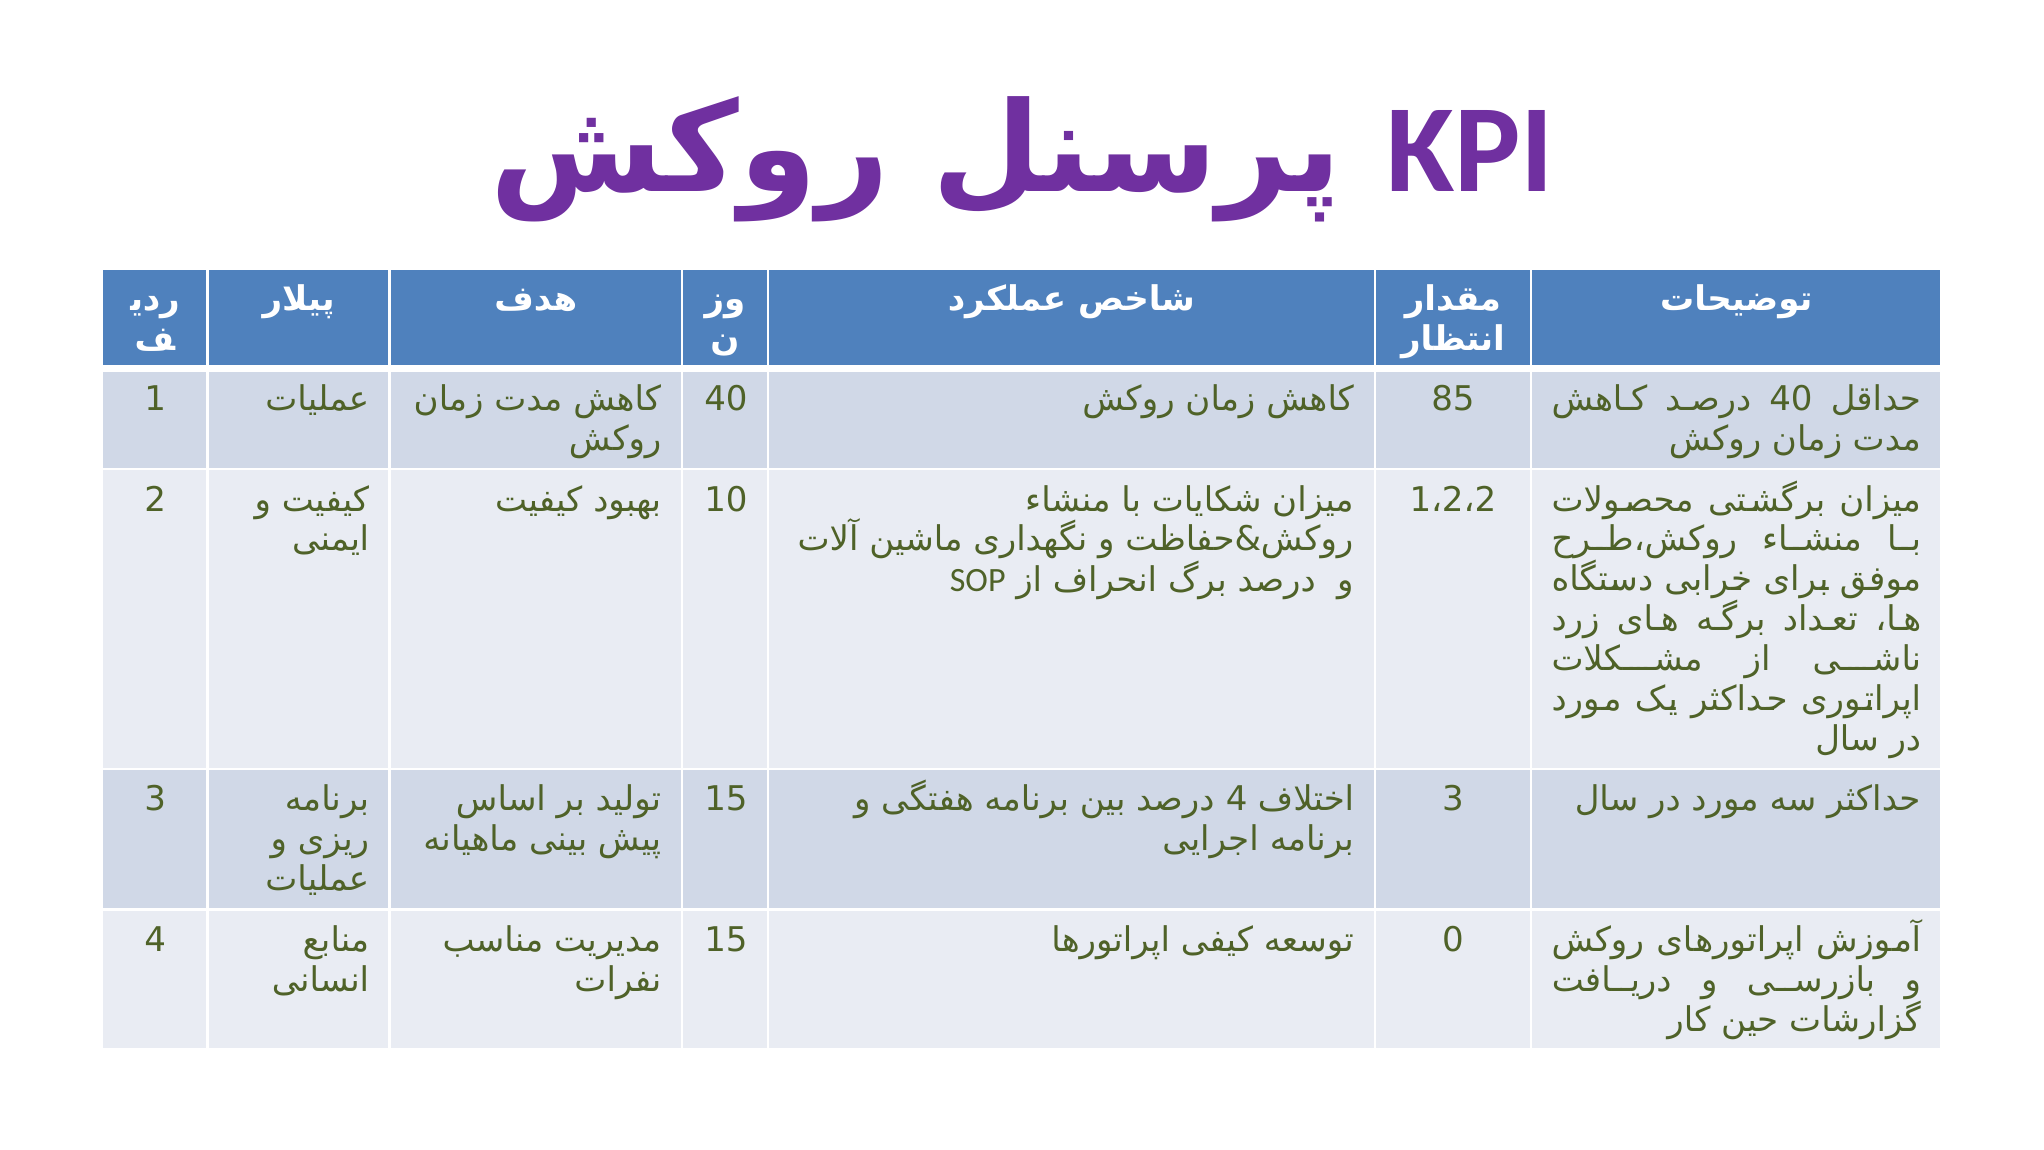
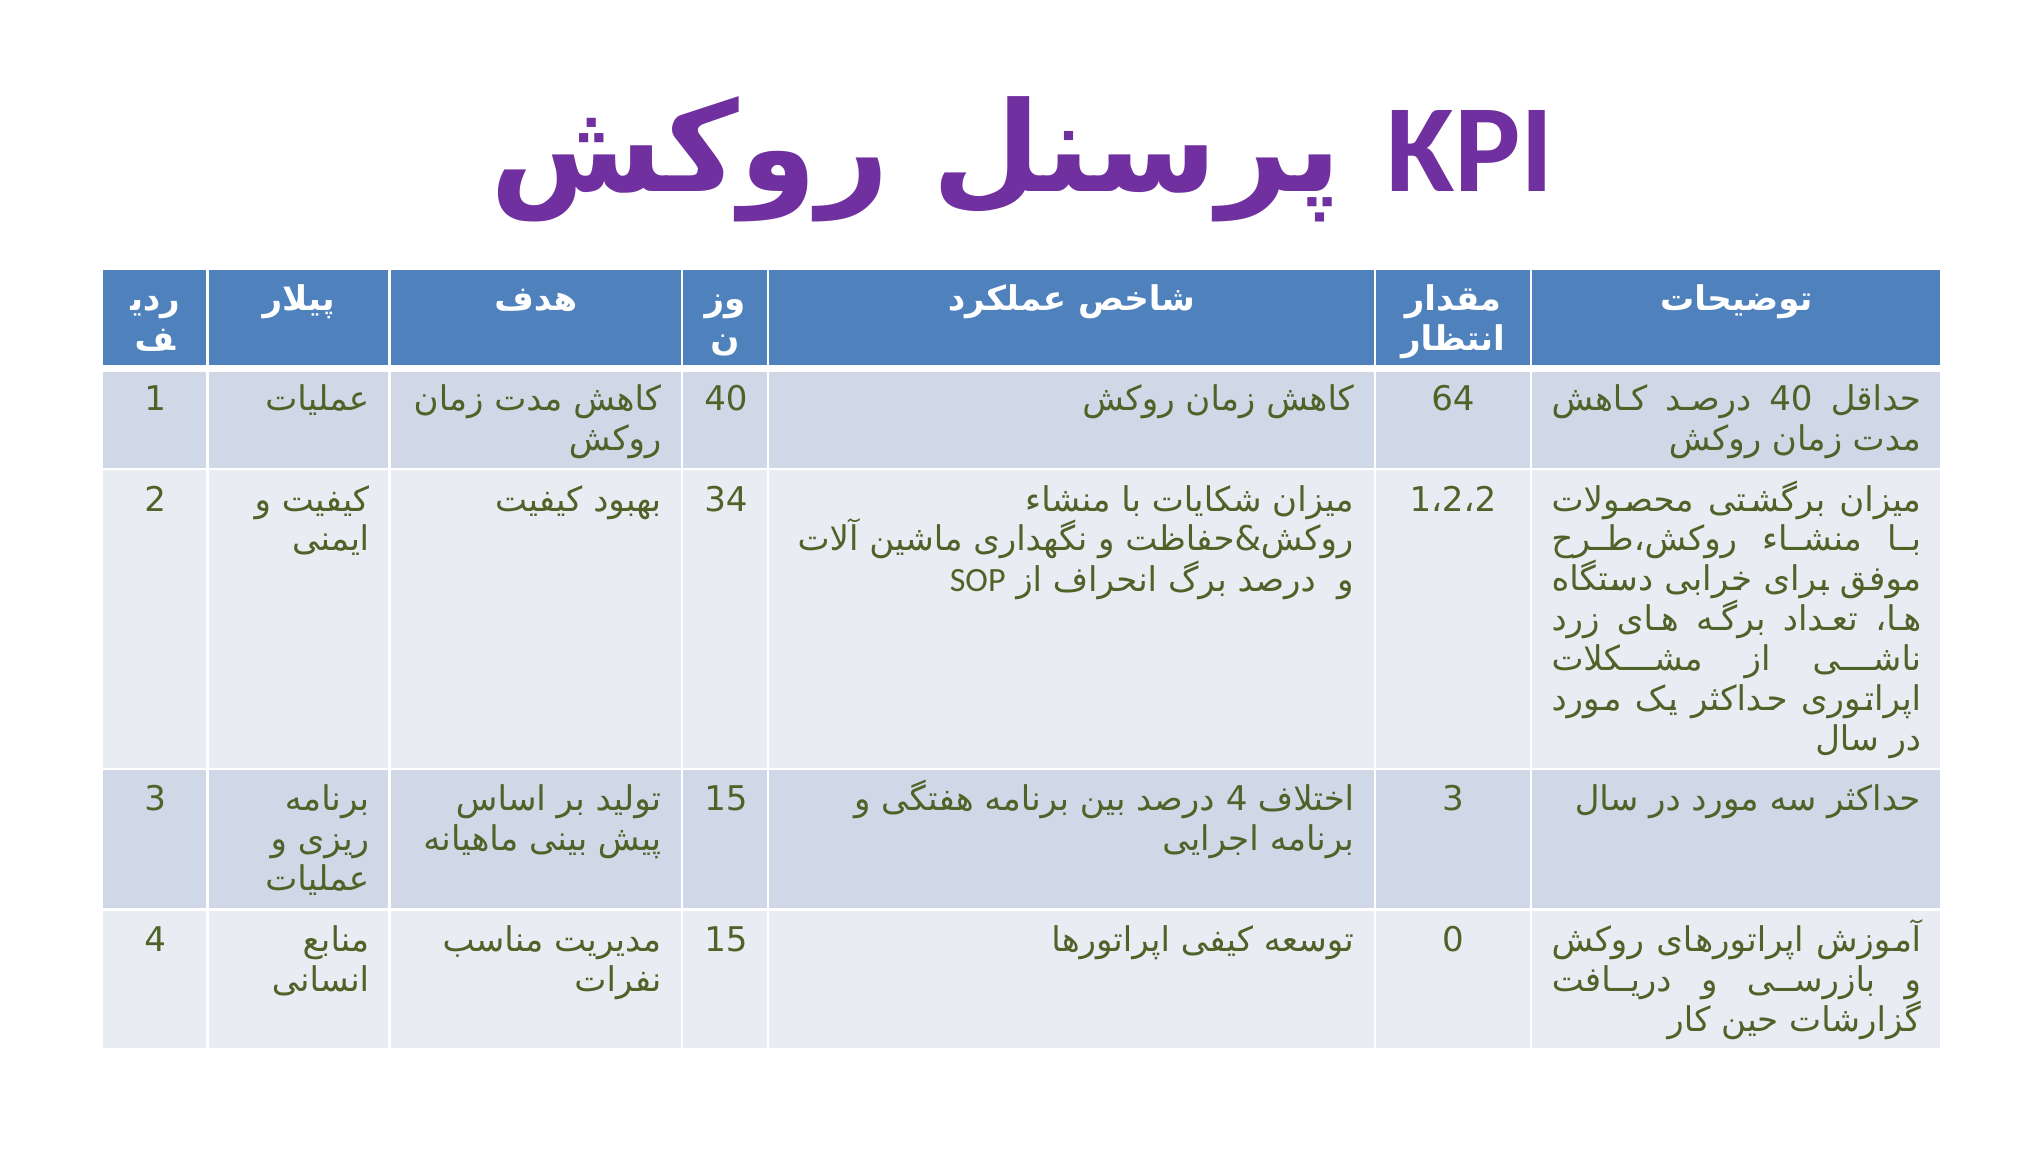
85: 85 -> 64
10: 10 -> 34
